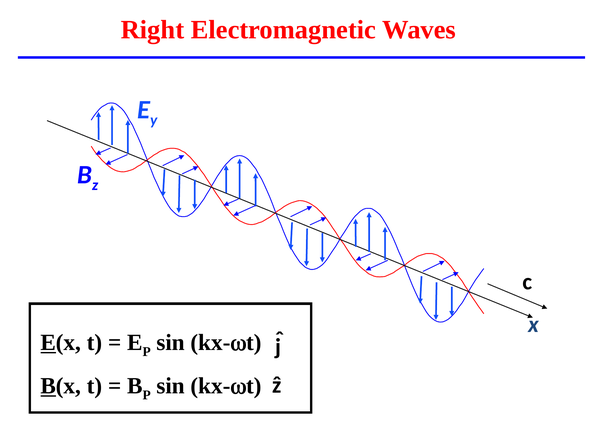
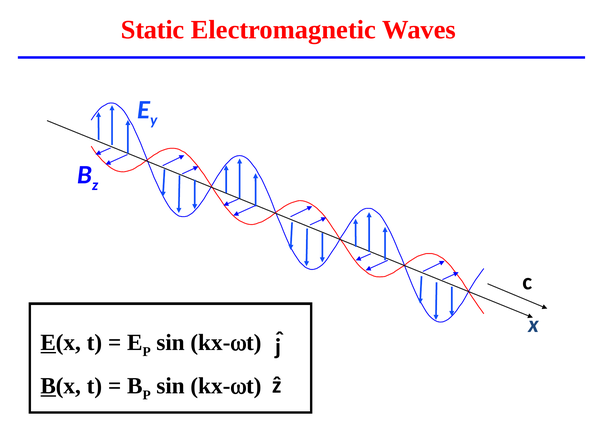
Right: Right -> Static
